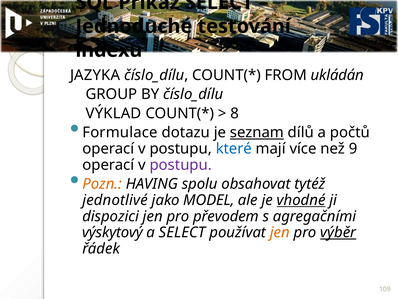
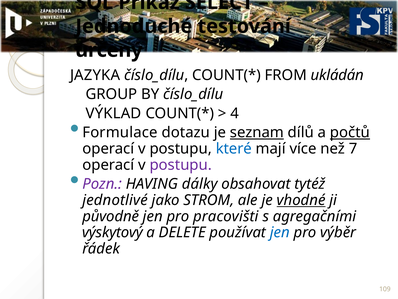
indexu: indexu -> určený
8: 8 -> 4
počtů underline: none -> present
9: 9 -> 7
Pozn colour: orange -> purple
spolu: spolu -> dálky
MODEL: MODEL -> STROM
dispozici: dispozici -> původně
převodem: převodem -> pracovišti
a SELECT: SELECT -> DELETE
jen at (280, 232) colour: orange -> blue
výběr underline: present -> none
